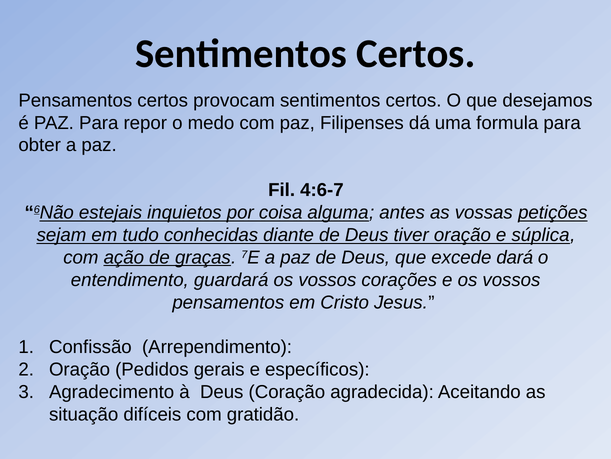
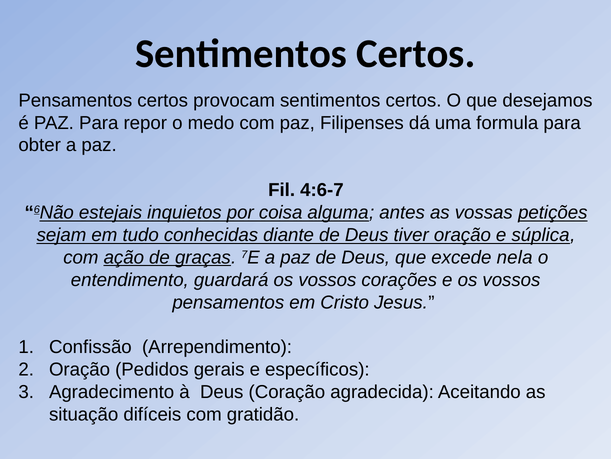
dará: dará -> nela
